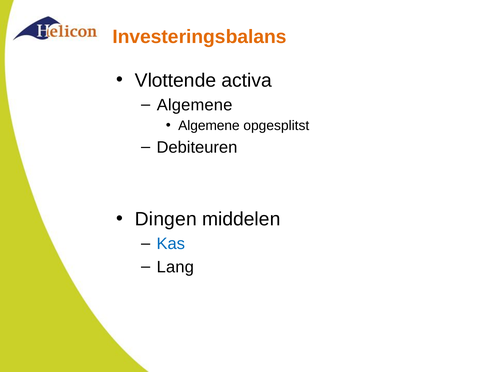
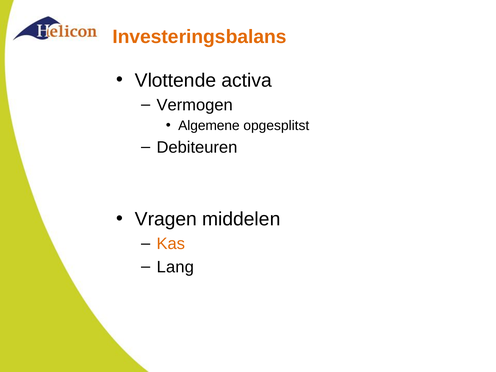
Algemene at (195, 105): Algemene -> Vermogen
Dingen: Dingen -> Vragen
Kas colour: blue -> orange
